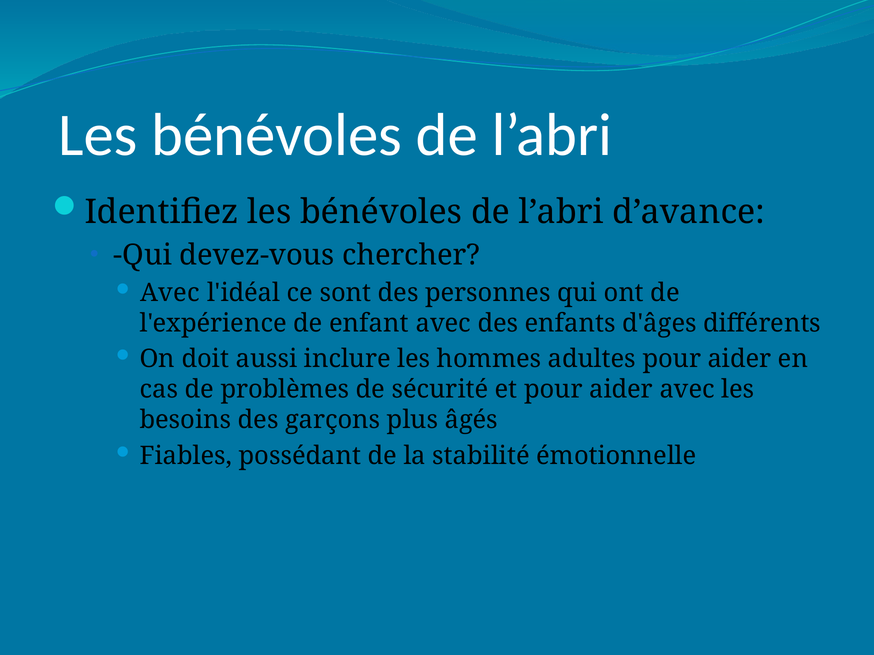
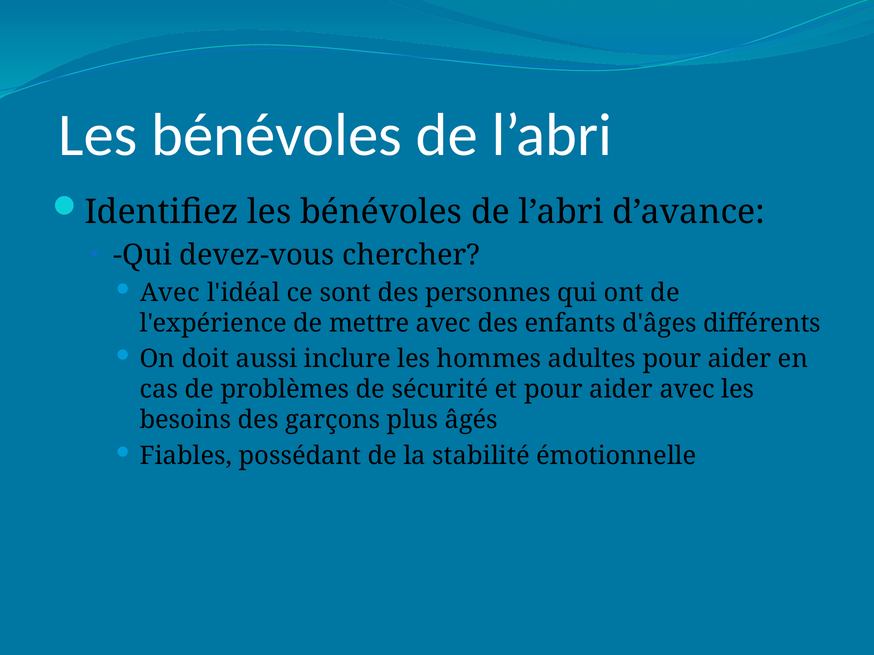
enfant: enfant -> mettre
